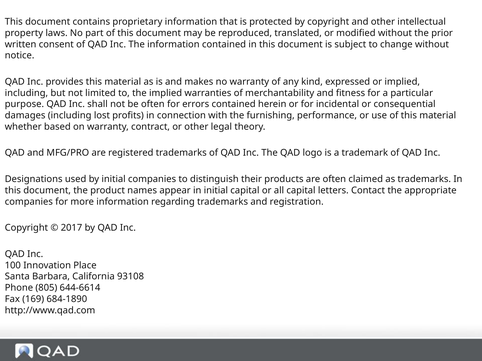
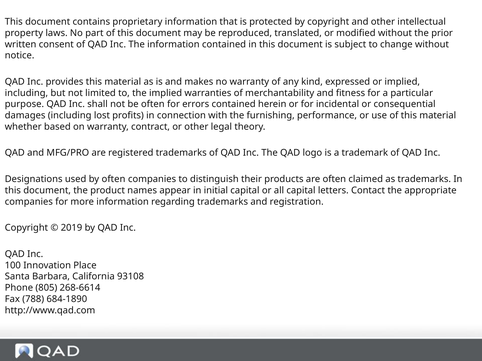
by initial: initial -> often
2017: 2017 -> 2019
644-6614: 644-6614 -> 268-6614
169: 169 -> 788
